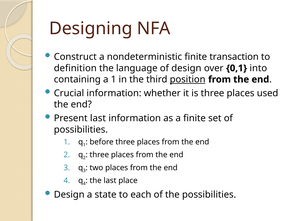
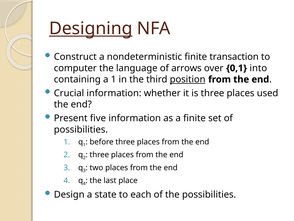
Designing underline: none -> present
definition: definition -> computer
of design: design -> arrows
Present last: last -> five
